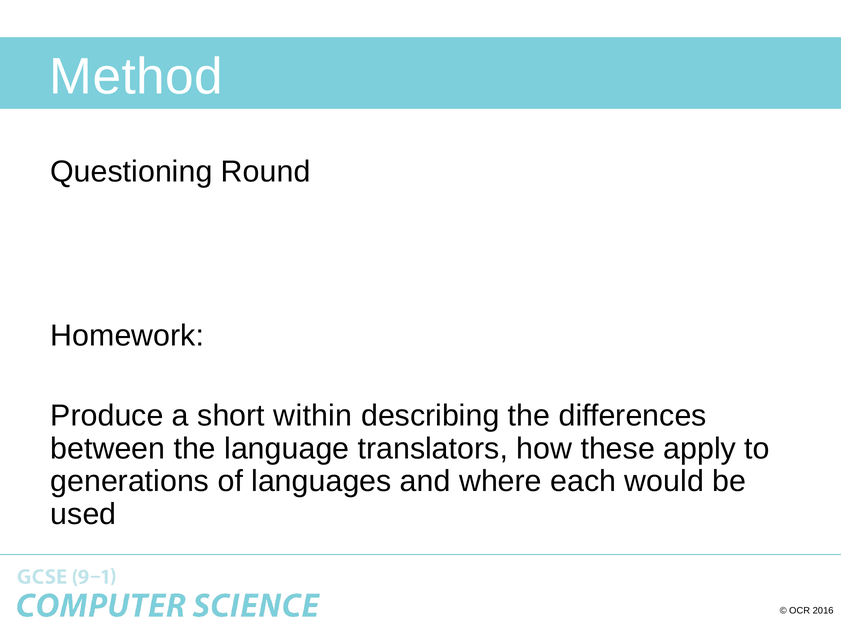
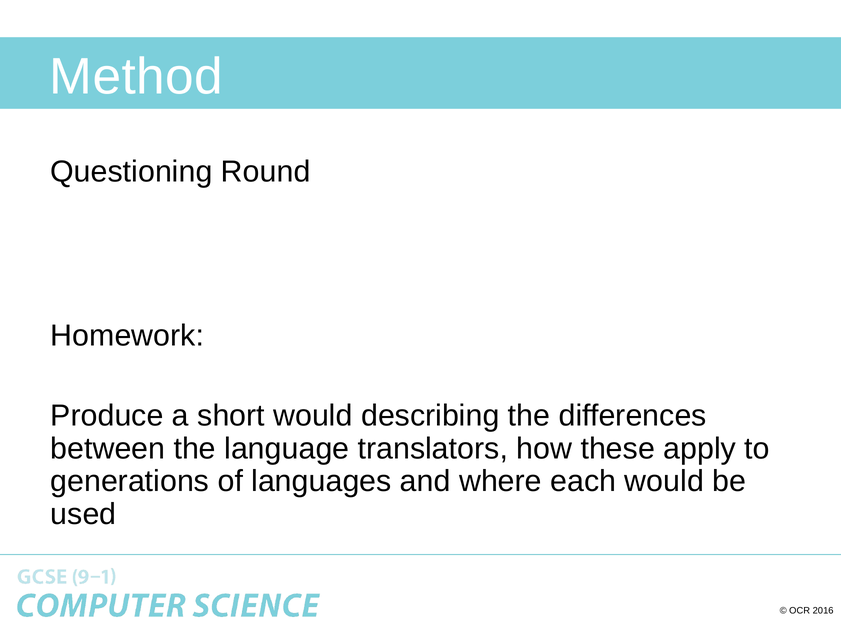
short within: within -> would
